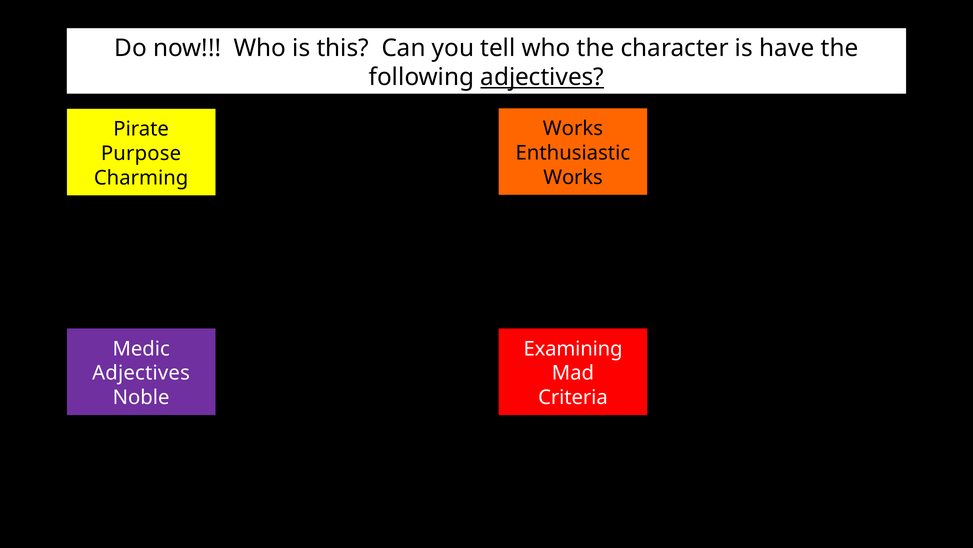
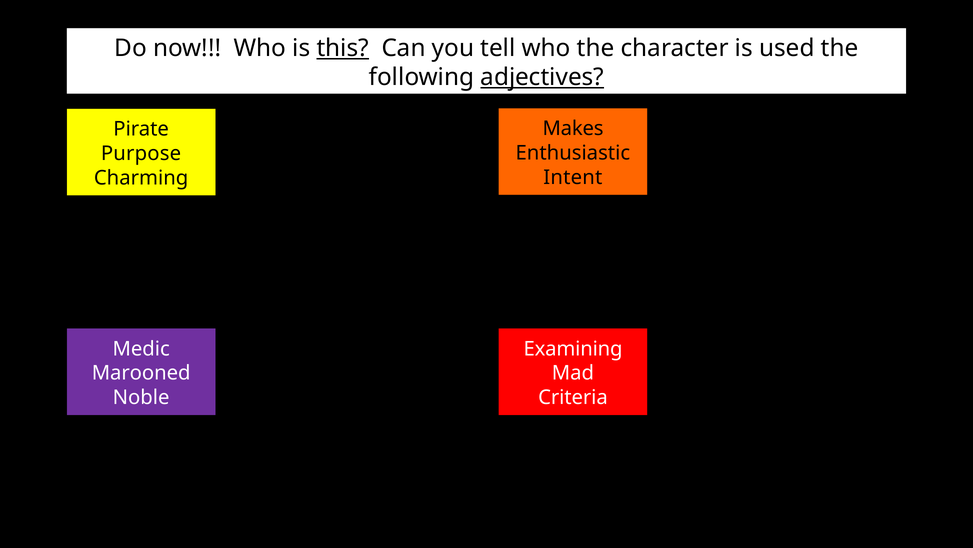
this underline: none -> present
have: have -> used
Works at (573, 128): Works -> Makes
Works at (573, 177): Works -> Intent
Adjectives at (141, 373): Adjectives -> Marooned
